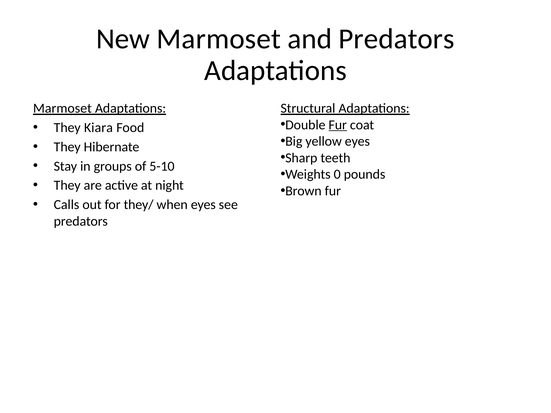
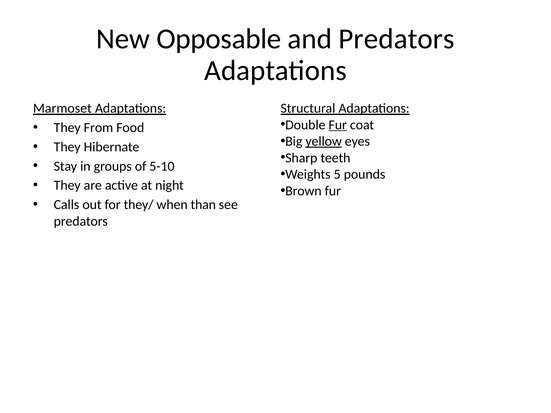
New Marmoset: Marmoset -> Opposable
Kiara: Kiara -> From
yellow underline: none -> present
0: 0 -> 5
when eyes: eyes -> than
